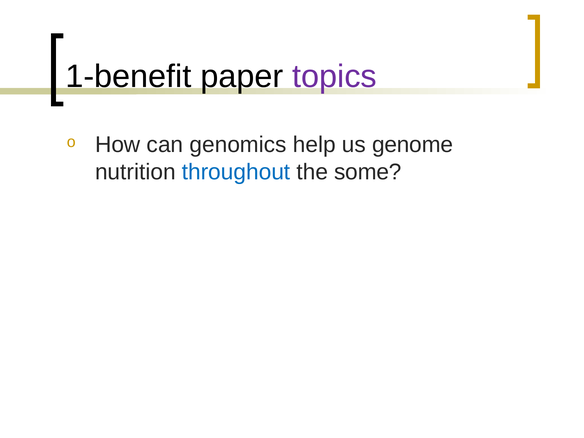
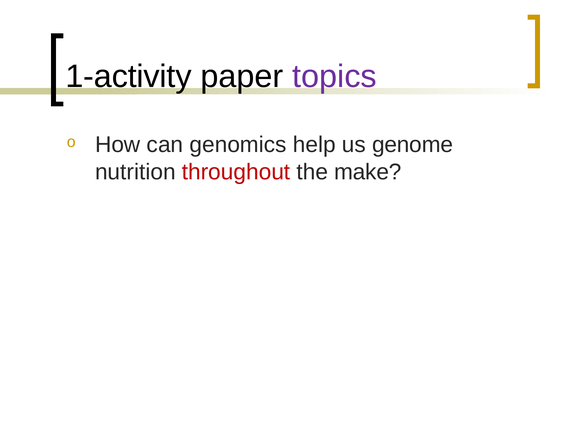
1-benefit: 1-benefit -> 1-activity
throughout colour: blue -> red
some: some -> make
